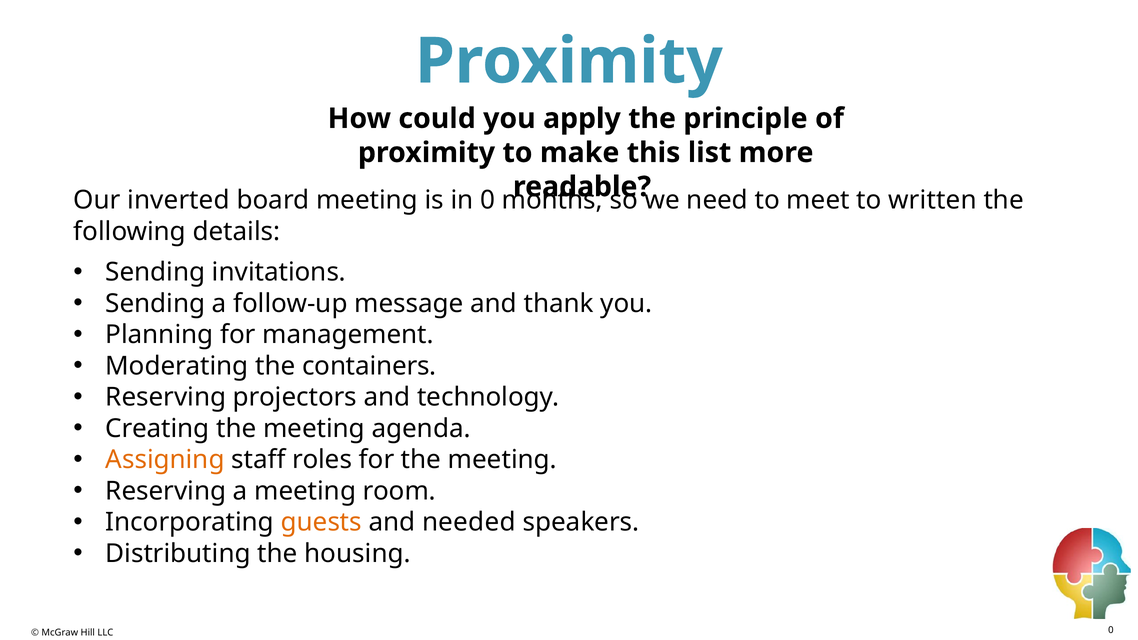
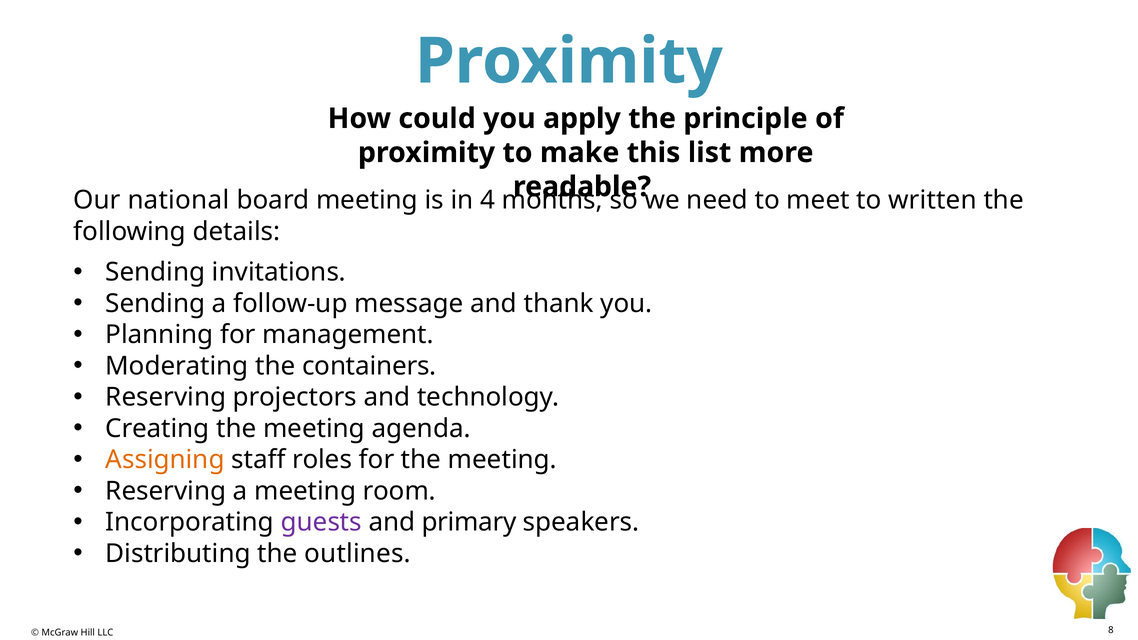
inverted: inverted -> national
in 0: 0 -> 4
guests colour: orange -> purple
needed: needed -> primary
housing: housing -> outlines
0 at (1111, 630): 0 -> 8
